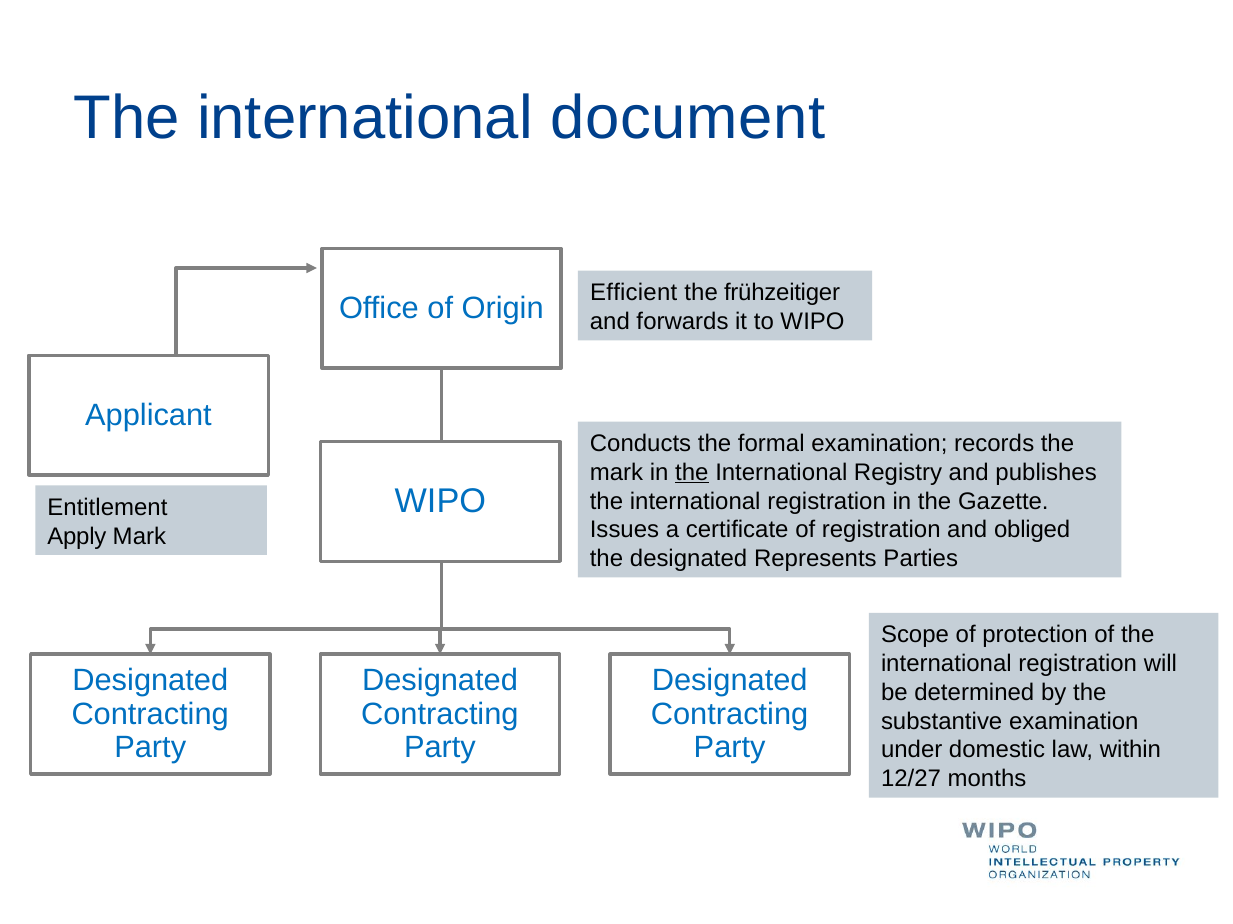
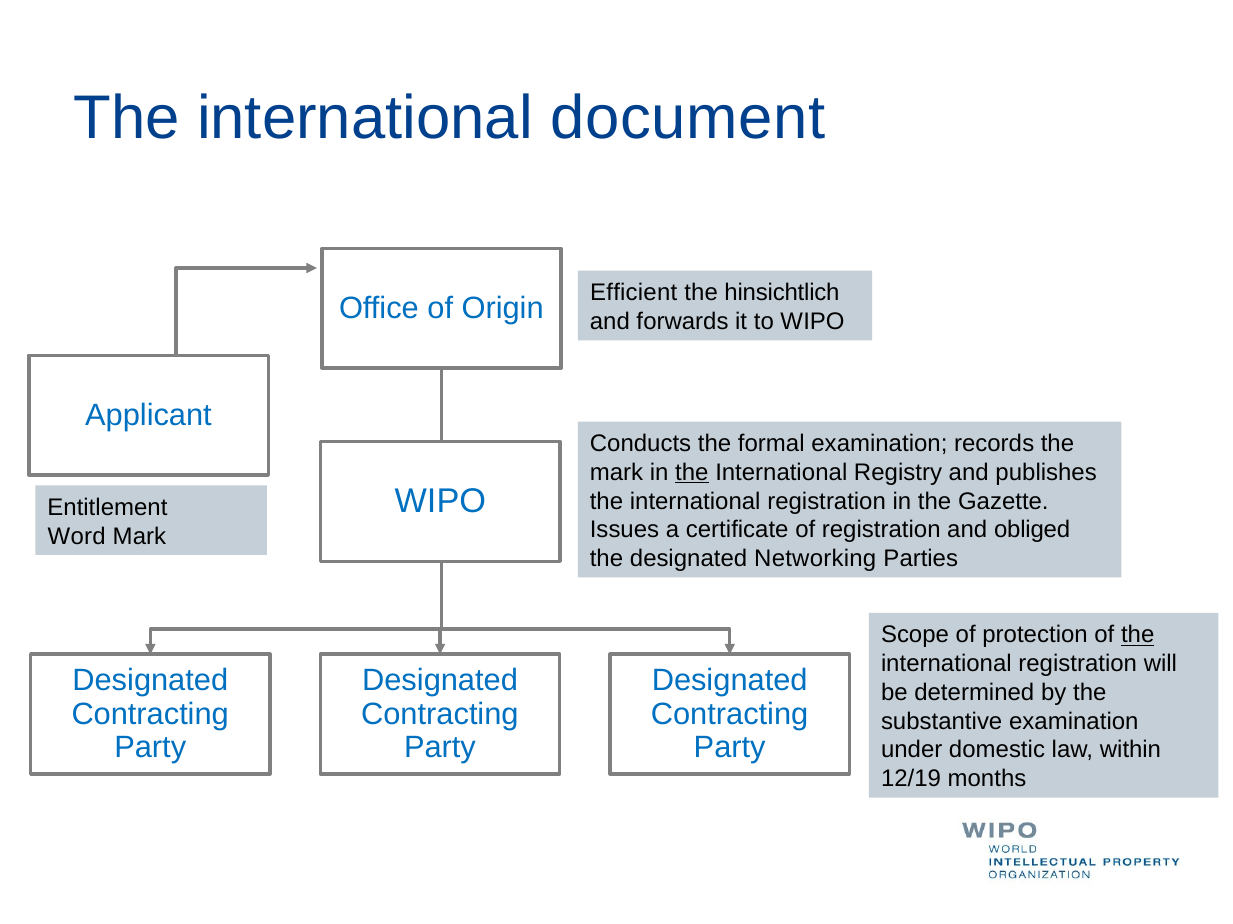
frühzeitiger: frühzeitiger -> hinsichtlich
Apply: Apply -> Word
Represents: Represents -> Networking
the at (1138, 636) underline: none -> present
12/27: 12/27 -> 12/19
